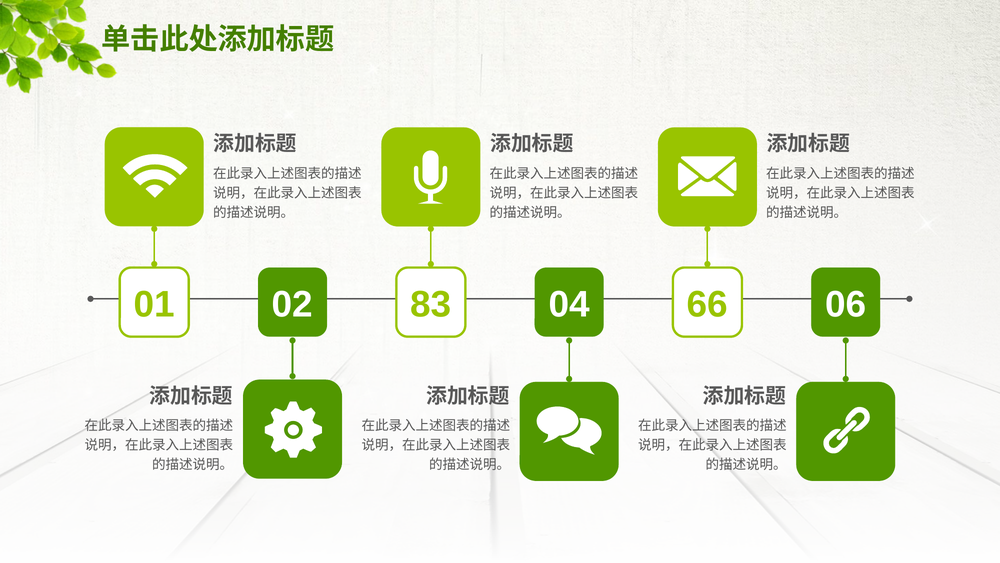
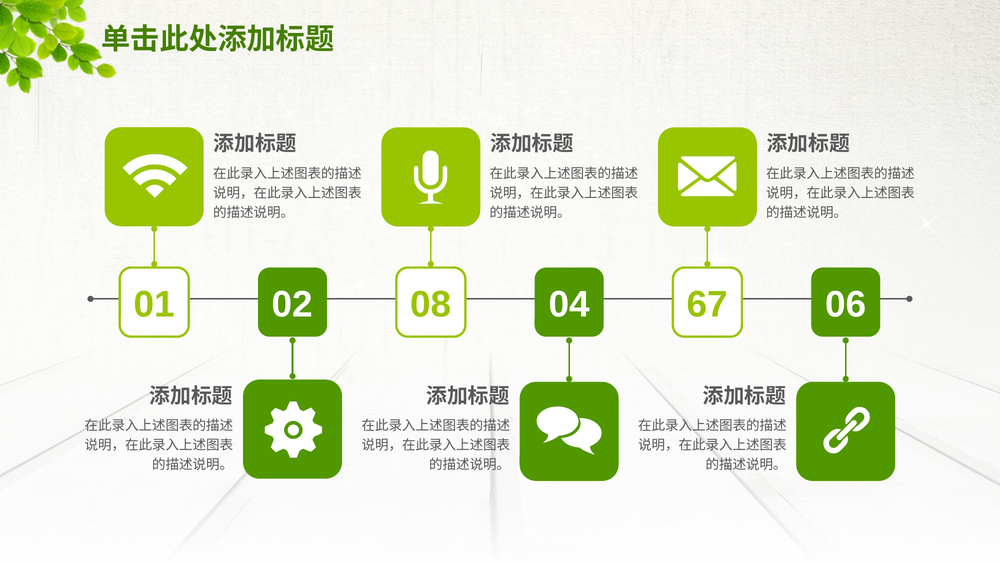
83: 83 -> 08
66: 66 -> 67
